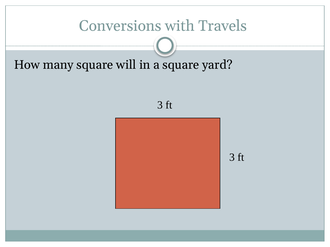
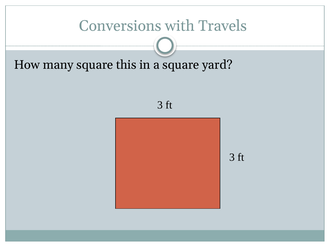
will: will -> this
